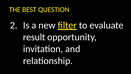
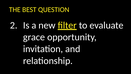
result: result -> grace
